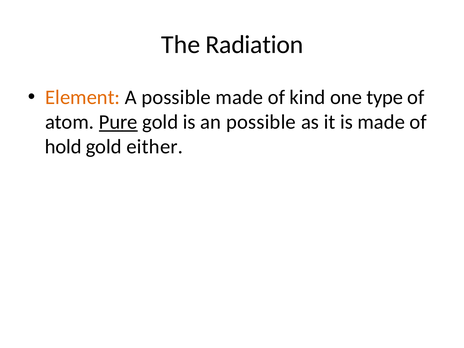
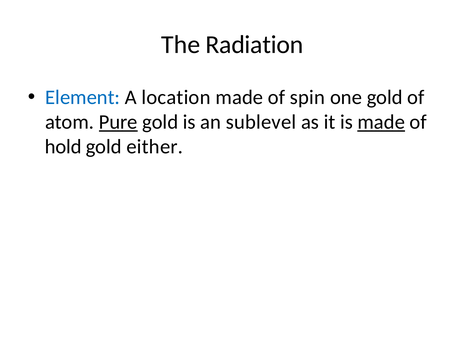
Element colour: orange -> blue
A possible: possible -> location
kind: kind -> spin
one type: type -> gold
an possible: possible -> sublevel
made at (381, 122) underline: none -> present
